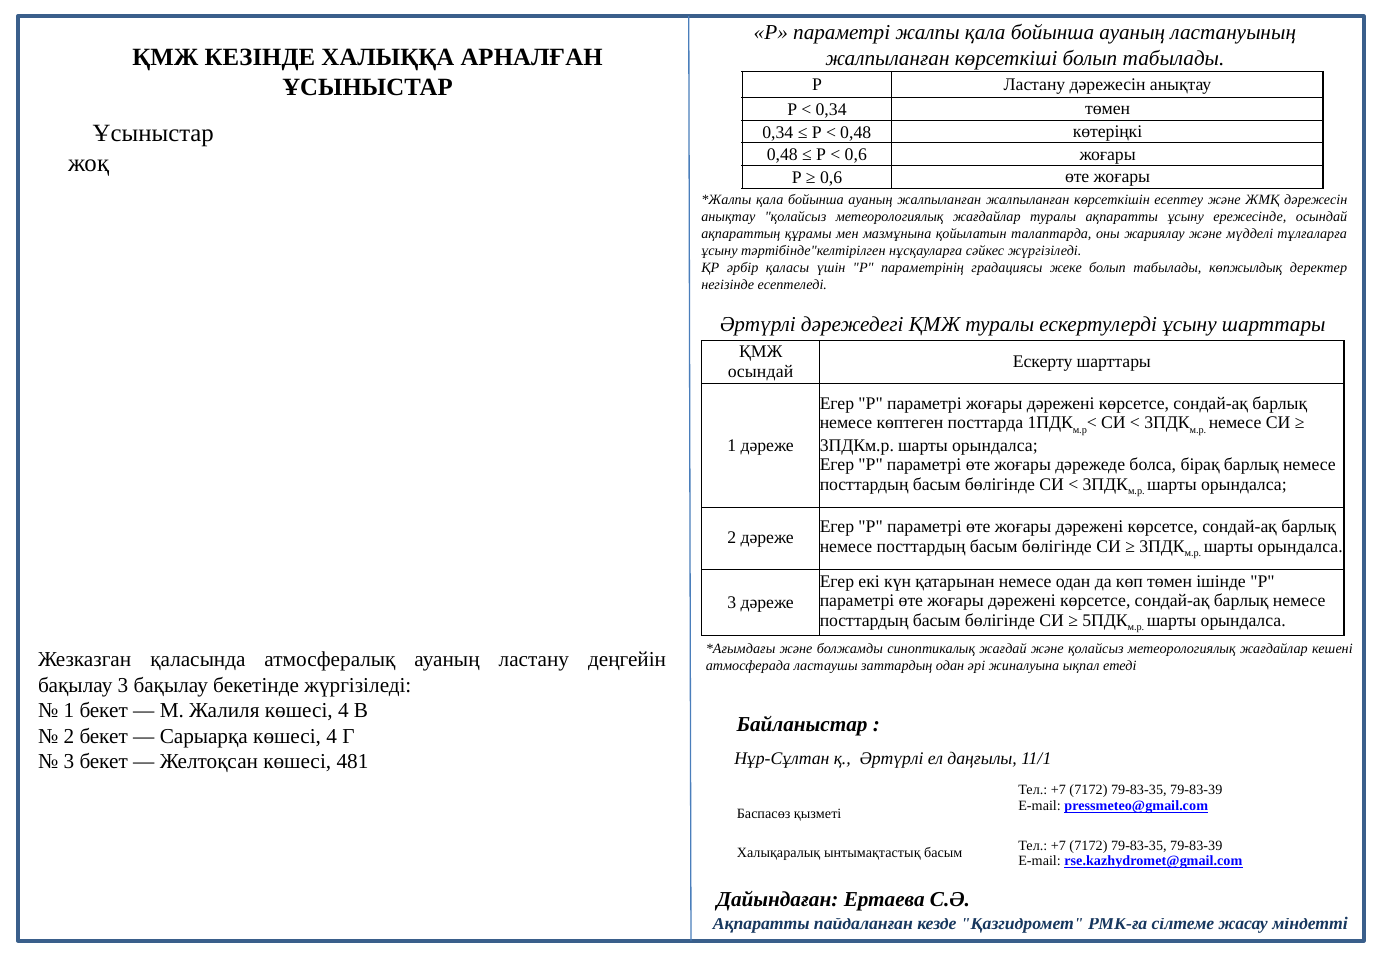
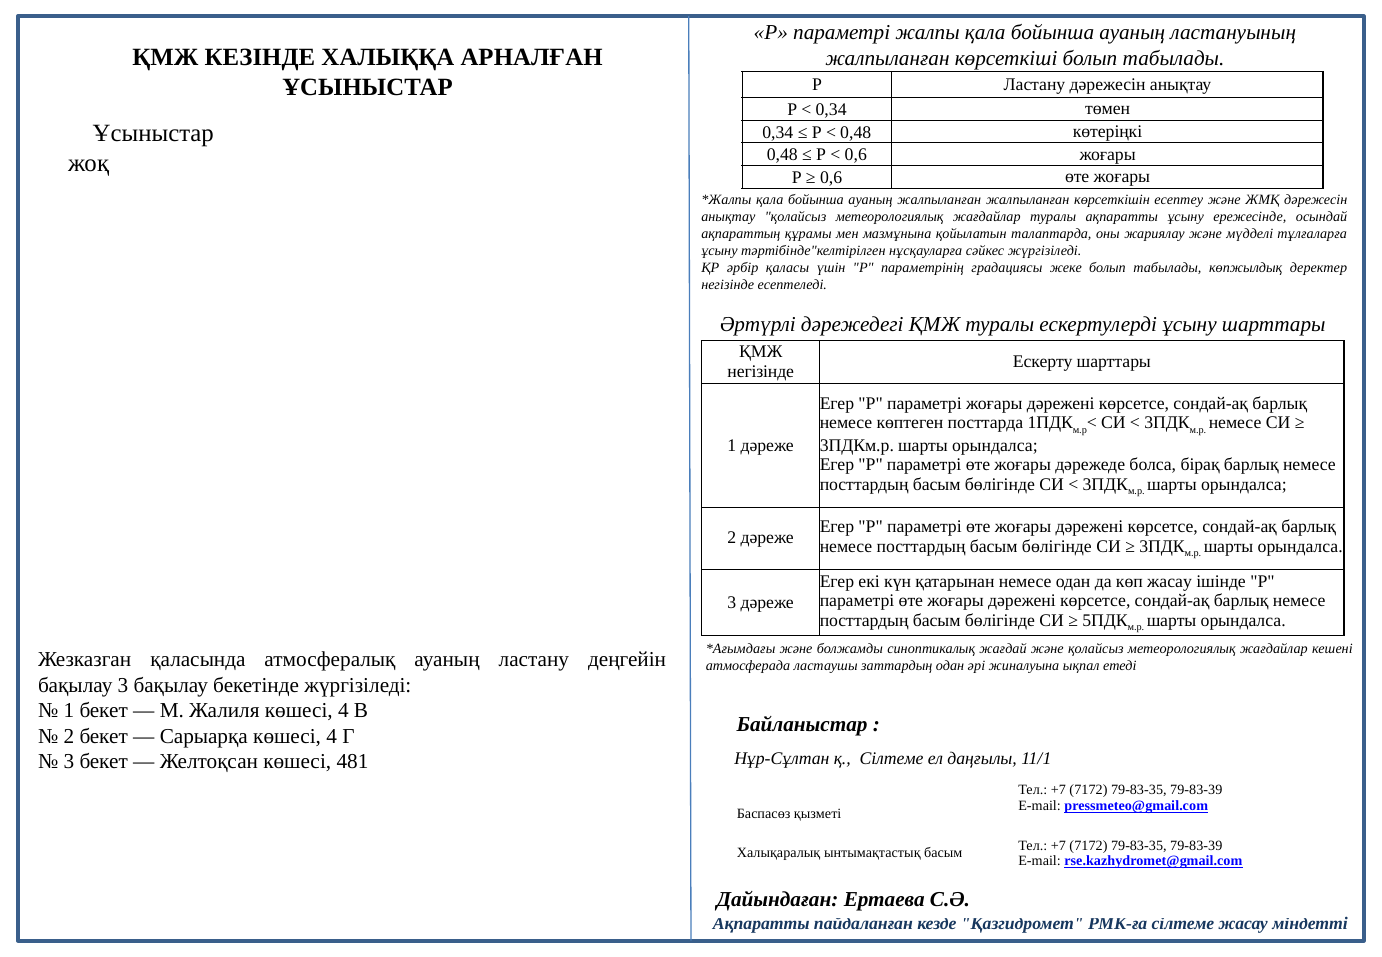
осындай at (761, 372): осындай -> негізінде
көп төмен: төмен -> жасау
қ Әртүрлі: Әртүрлі -> Сілтеме
